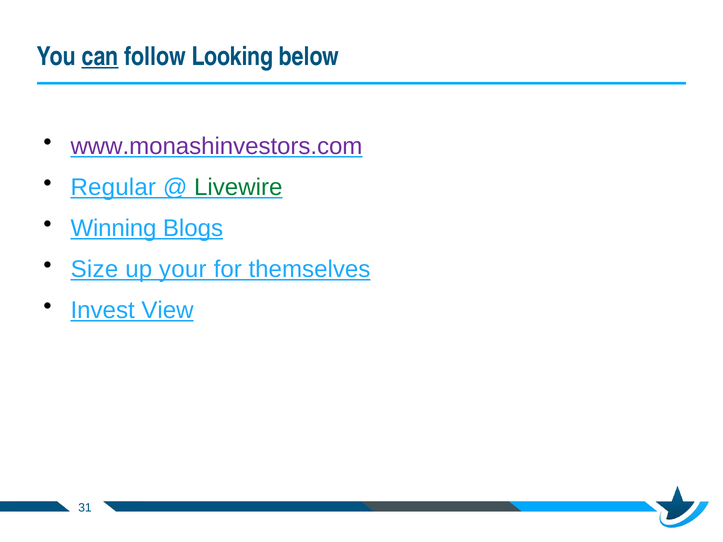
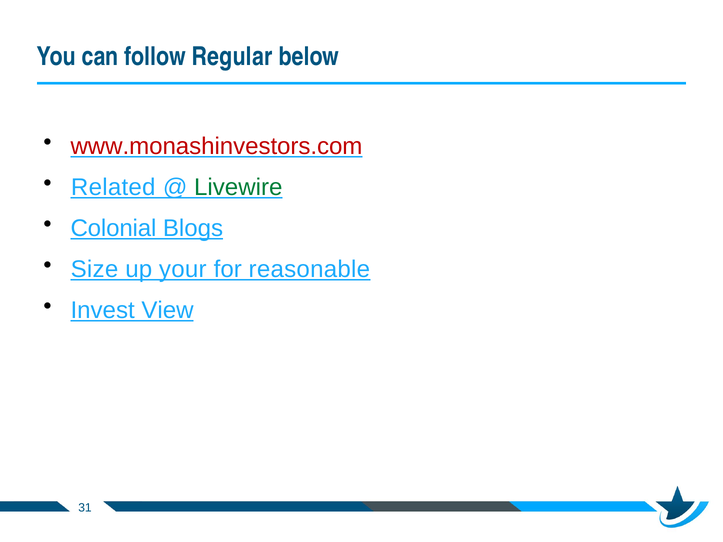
can underline: present -> none
Looking: Looking -> Regular
www.monashinvestors.com colour: purple -> red
Regular: Regular -> Related
Winning: Winning -> Colonial
themselves: themselves -> reasonable
